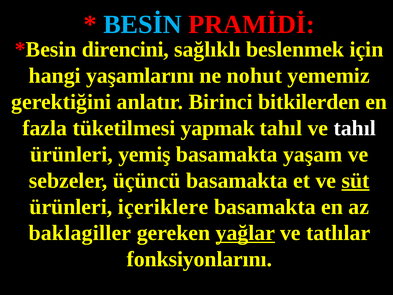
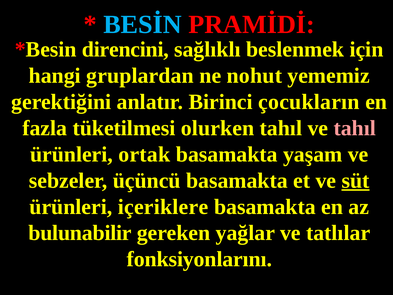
yaşamlarını: yaşamlarını -> gruplardan
bitkilerden: bitkilerden -> çocukların
yapmak: yapmak -> olurken
tahıl at (355, 128) colour: white -> pink
yemiş: yemiş -> ortak
baklagiller: baklagiller -> bulunabilir
yağlar underline: present -> none
